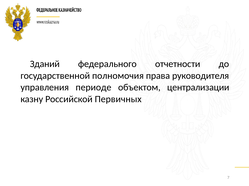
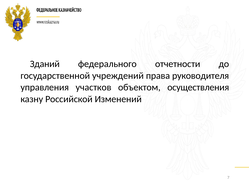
полномочия: полномочия -> учреждений
периоде: периоде -> участков
централизации: централизации -> осуществления
Первичных: Первичных -> Изменений
